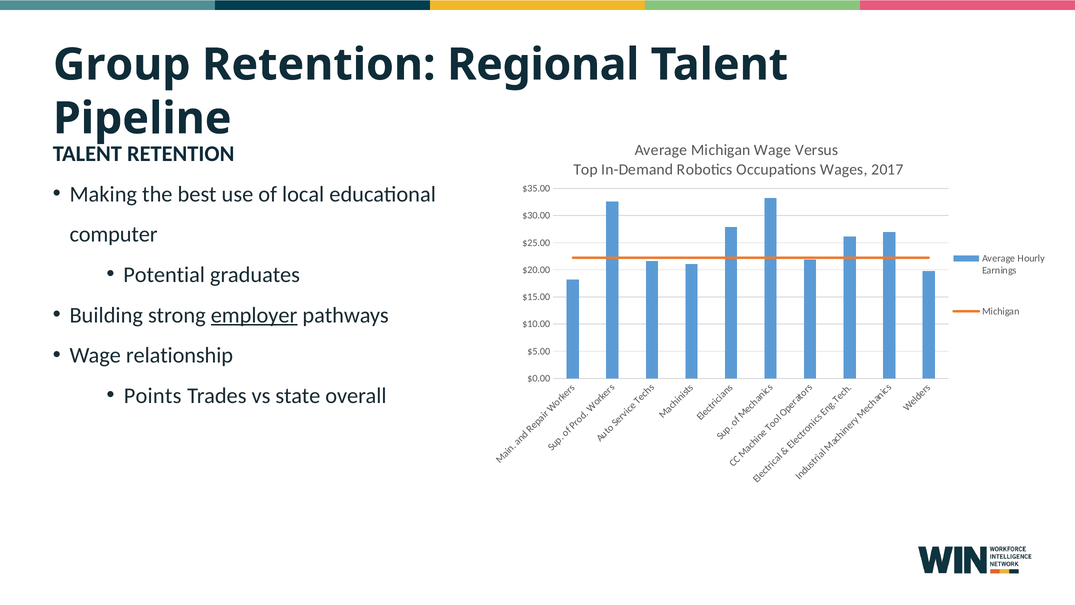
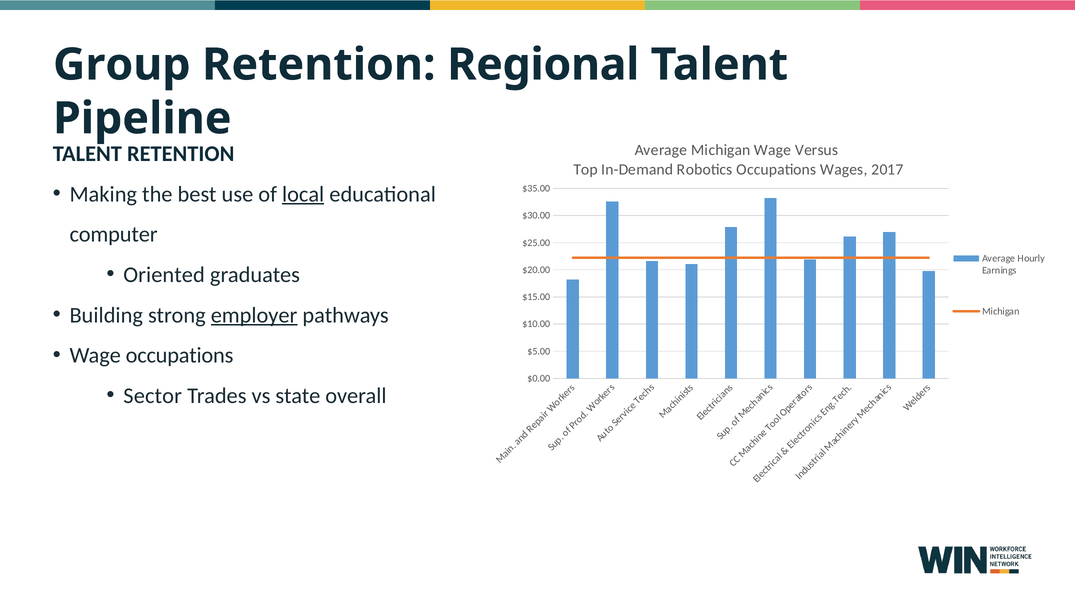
local underline: none -> present
Potential: Potential -> Oriented
Wage relationship: relationship -> occupations
Points: Points -> Sector
